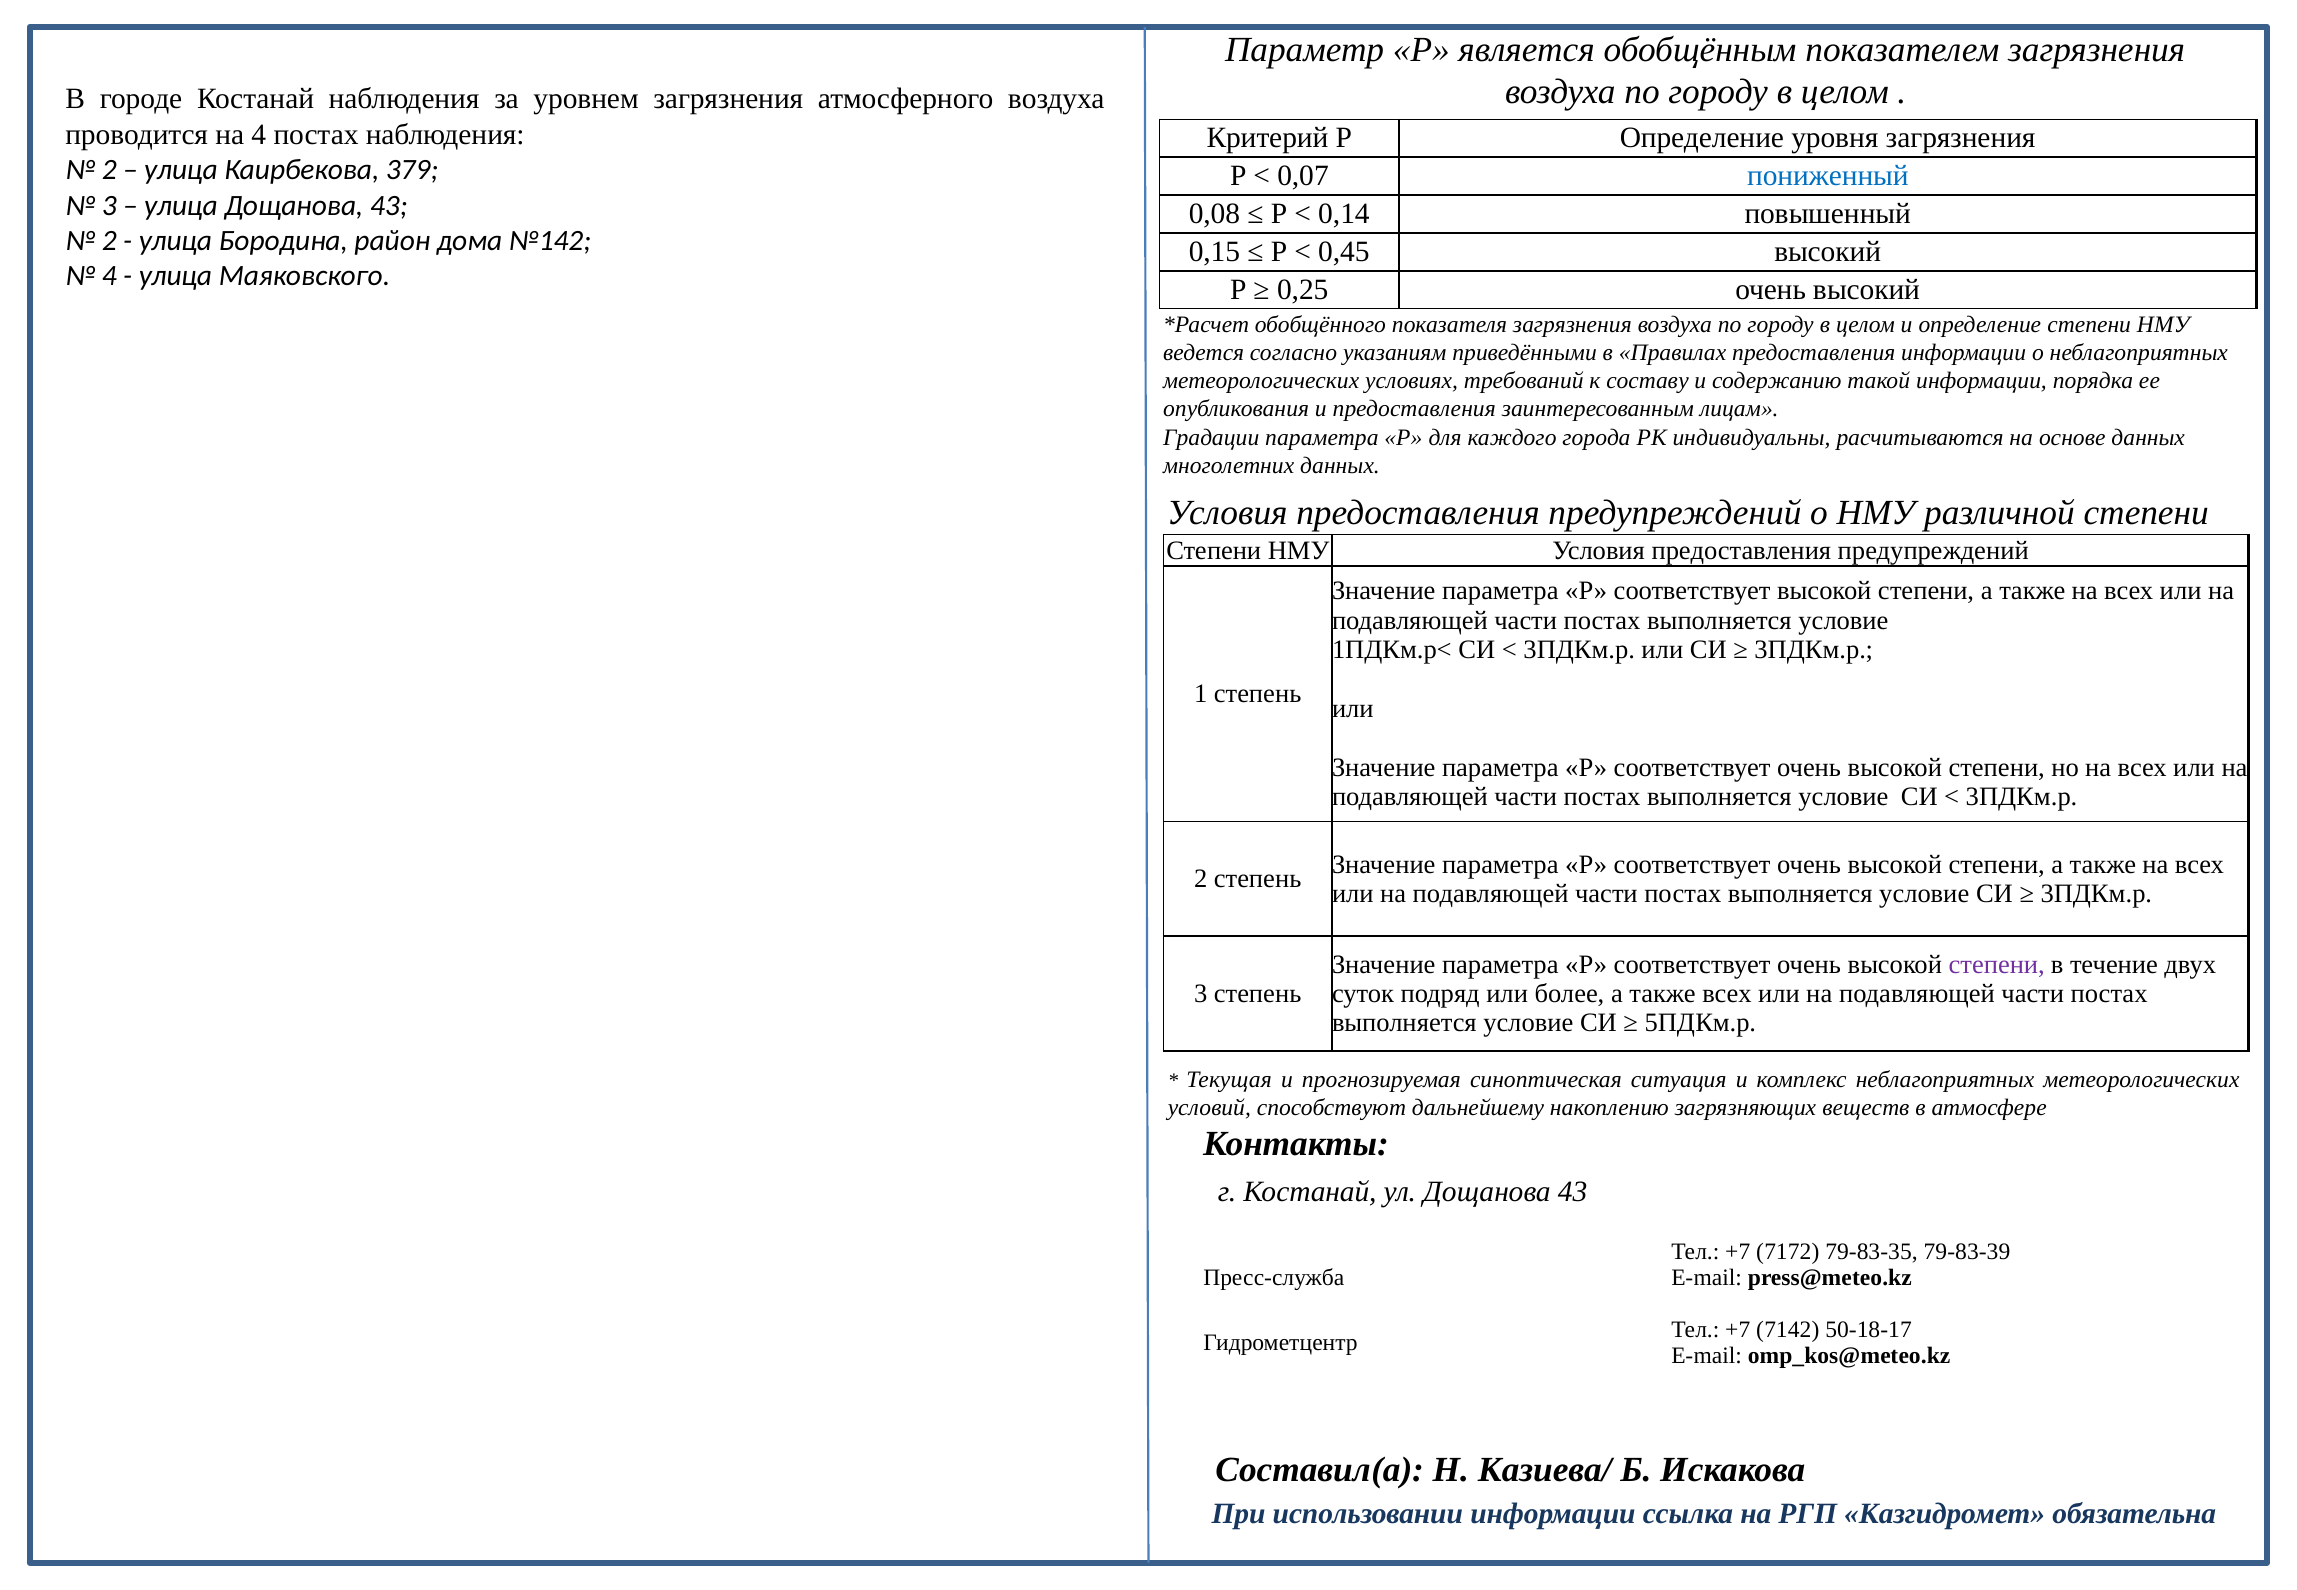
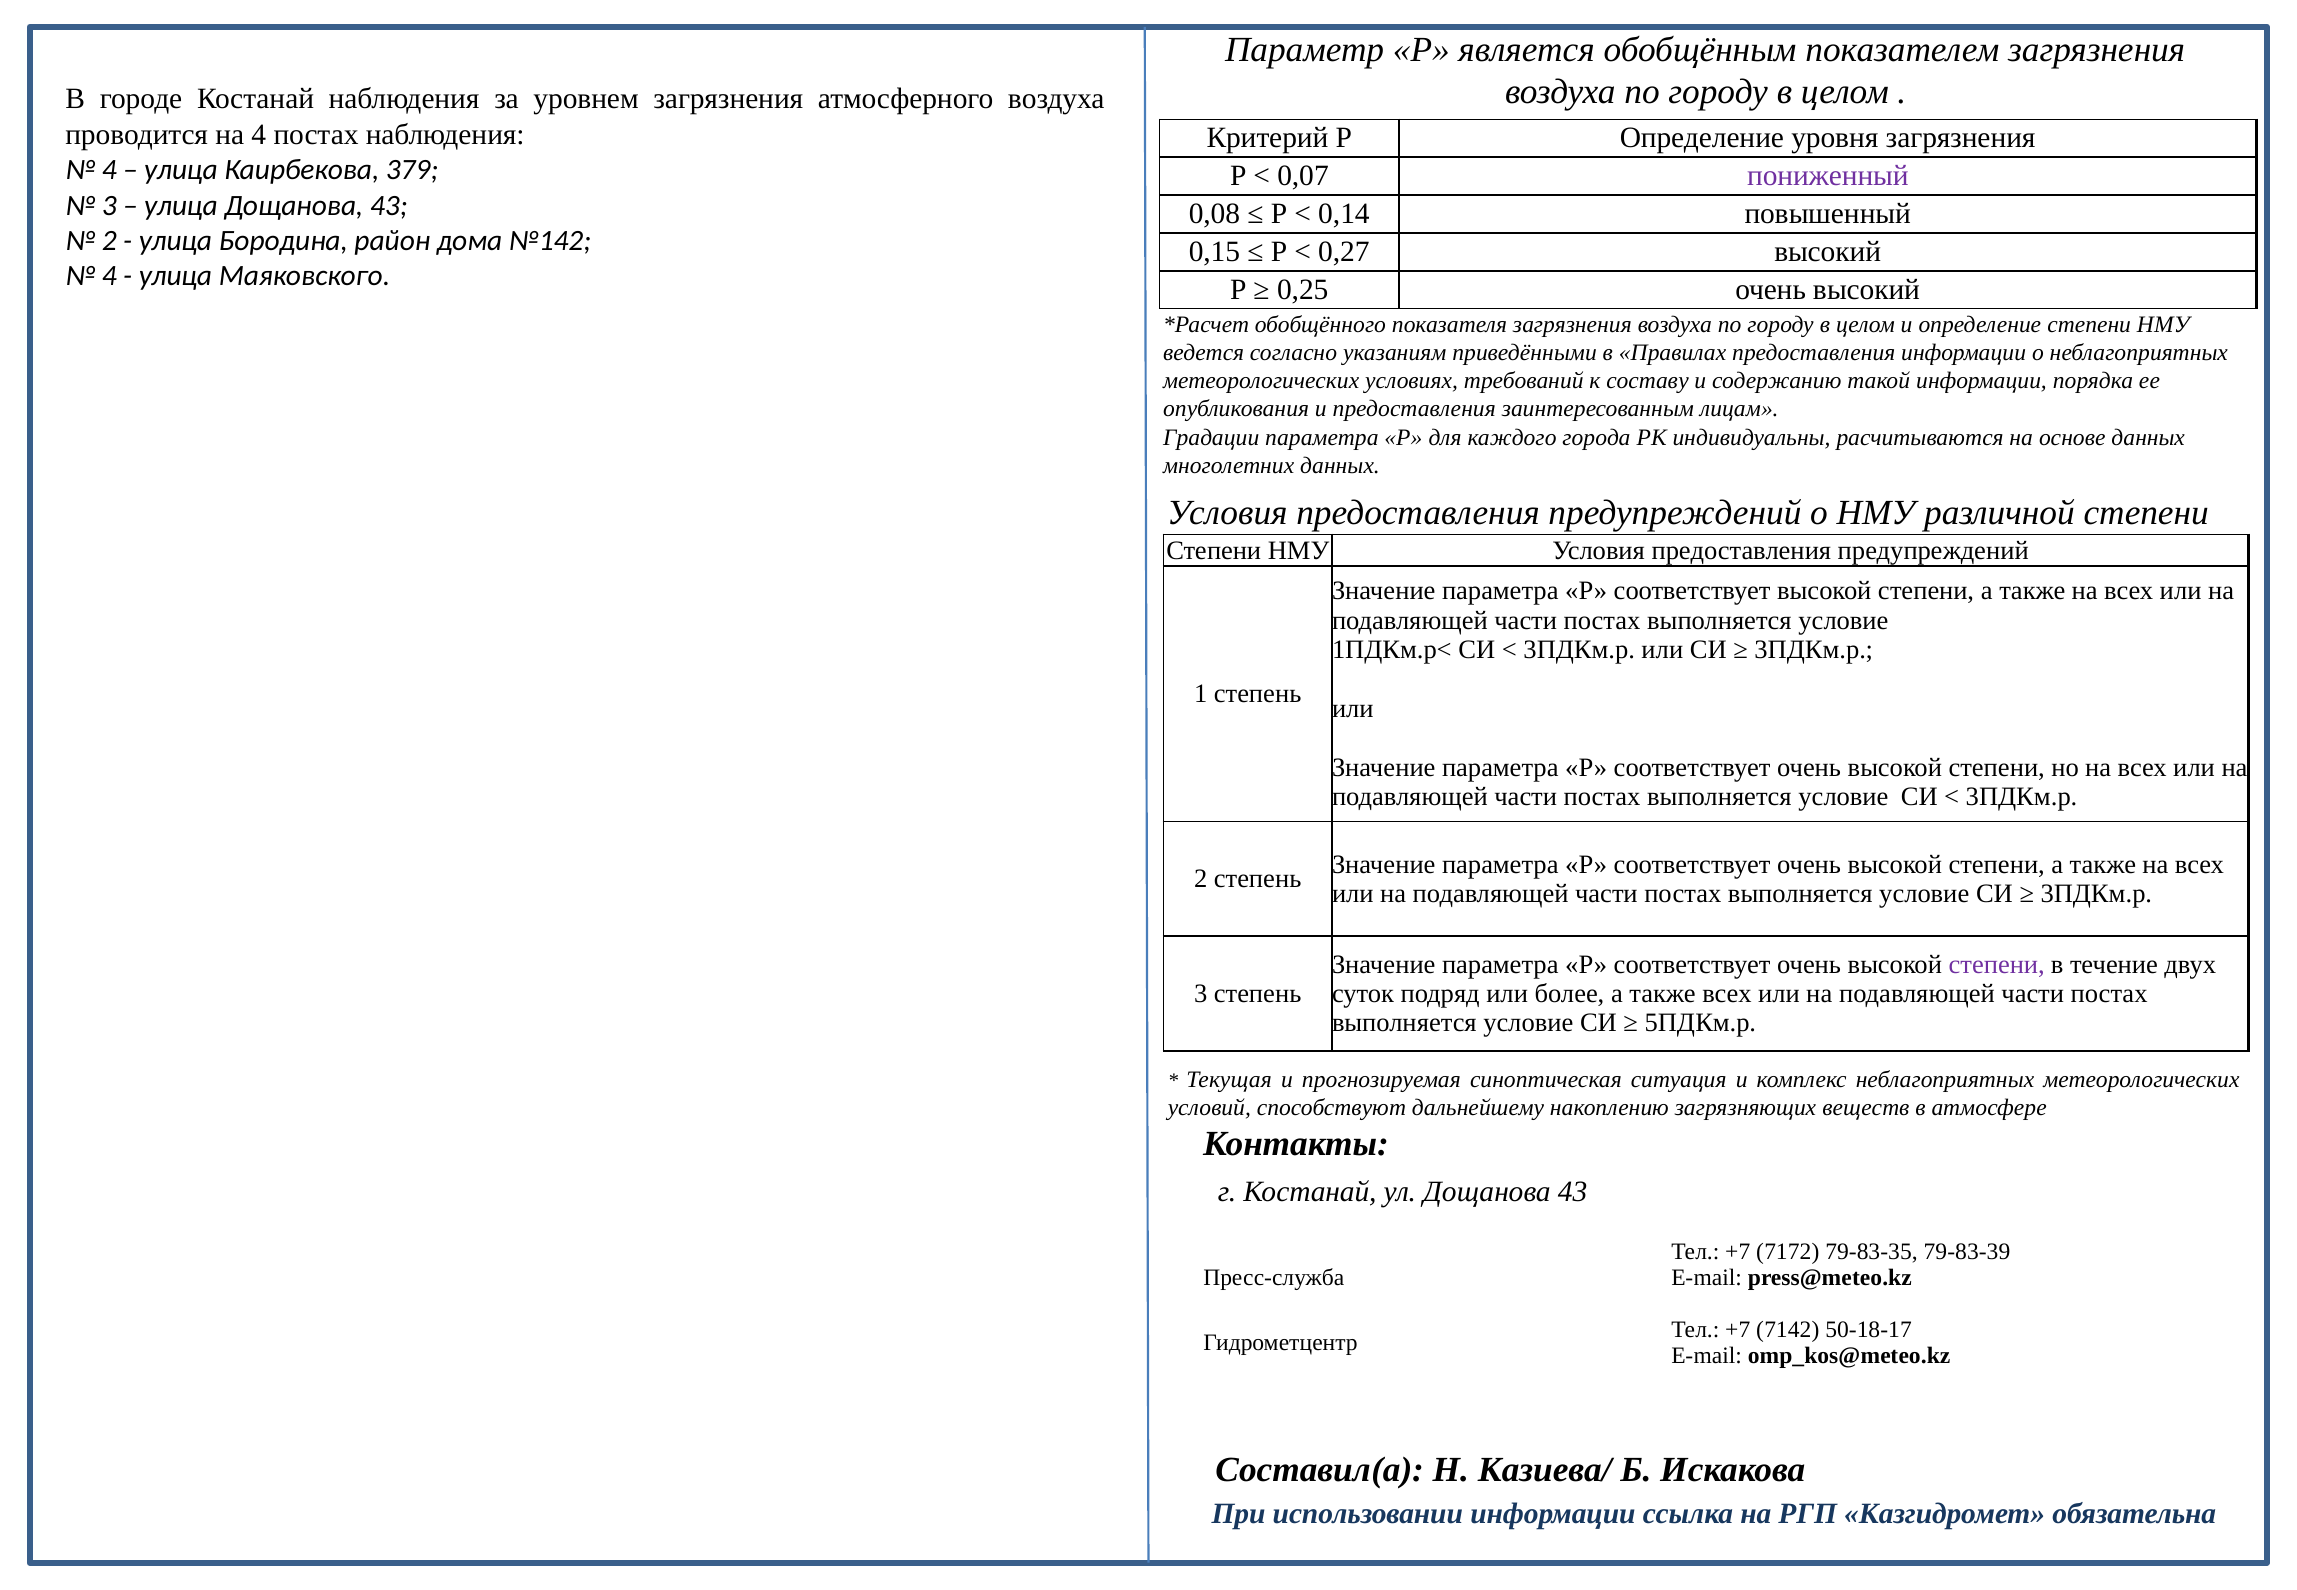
2 at (109, 170): 2 -> 4
пониженный colour: blue -> purple
0,45: 0,45 -> 0,27
